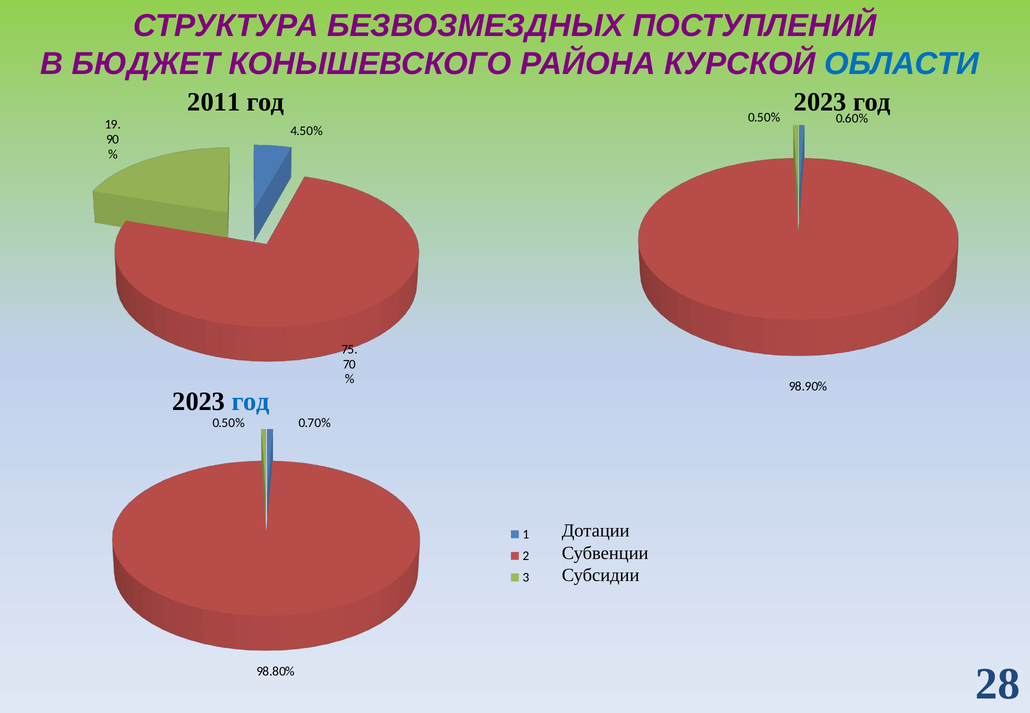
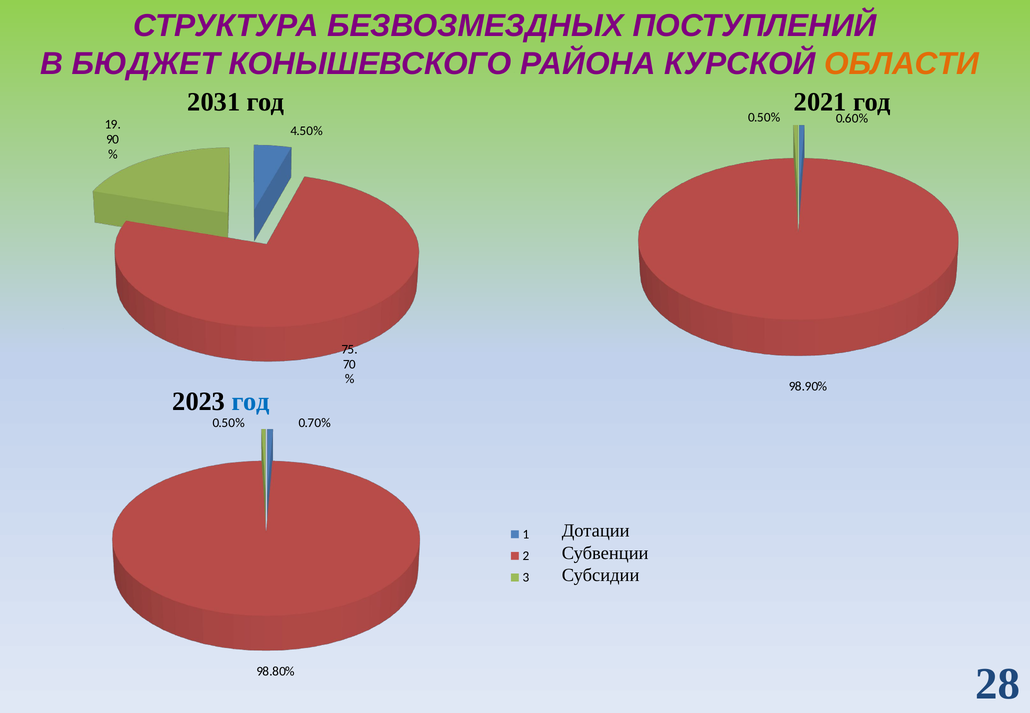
ОБЛАСТИ colour: blue -> orange
2011: 2011 -> 2031
2023 at (820, 102): 2023 -> 2021
